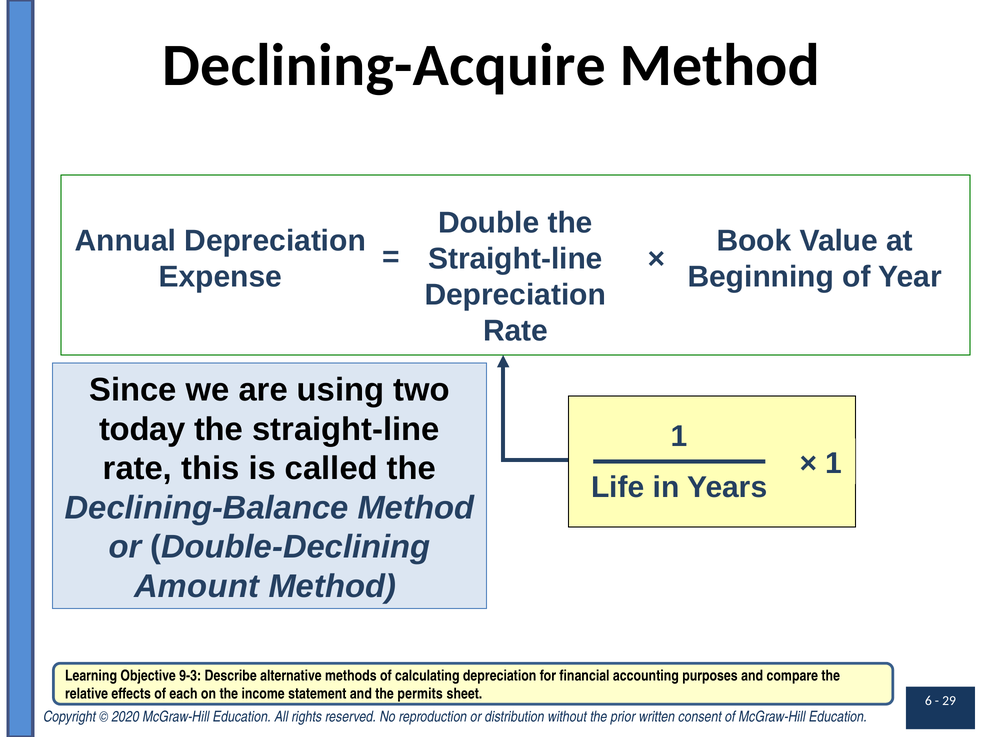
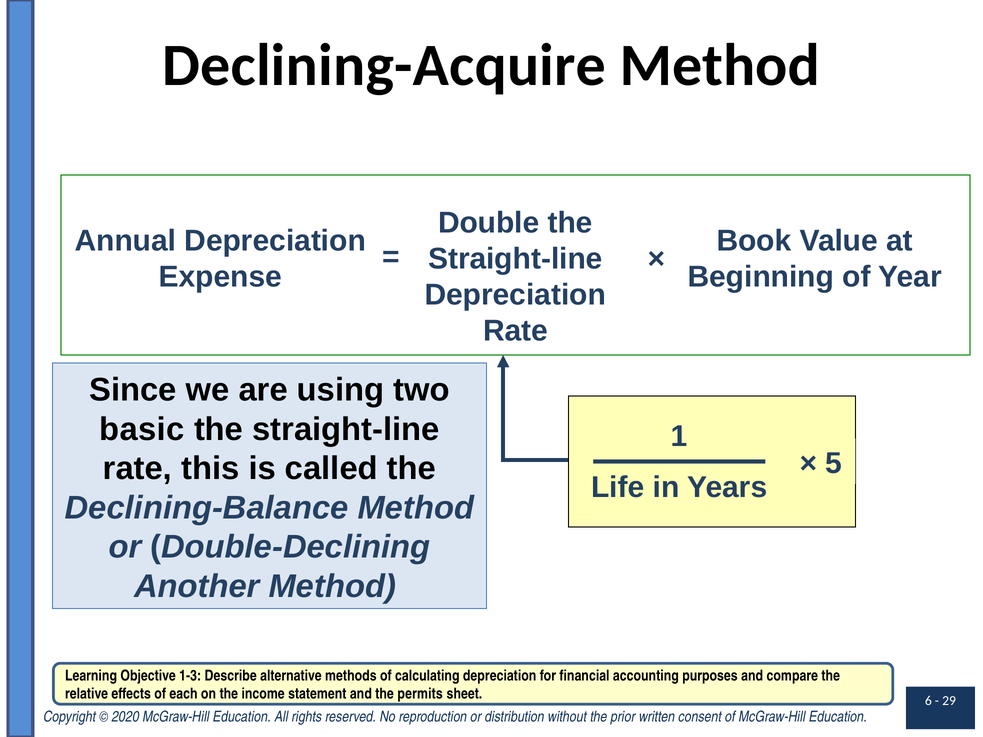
today: today -> basic
1 at (834, 464): 1 -> 5
Amount: Amount -> Another
9-3: 9-3 -> 1-3
